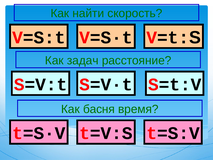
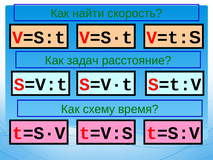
басня: басня -> схему
